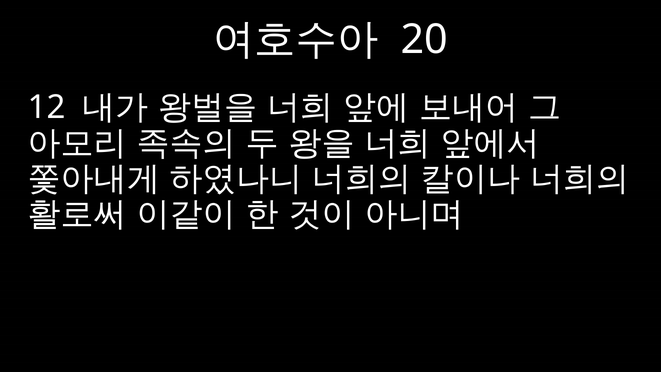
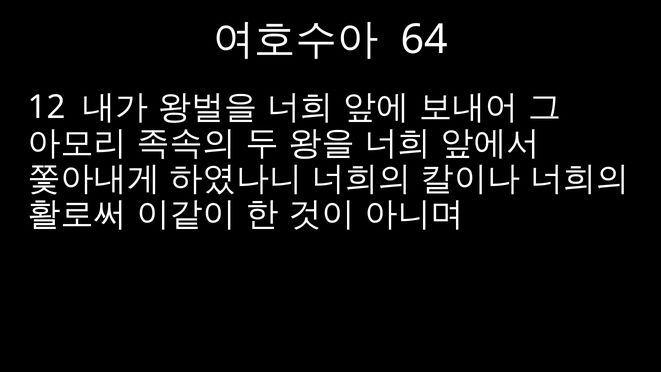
20: 20 -> 64
